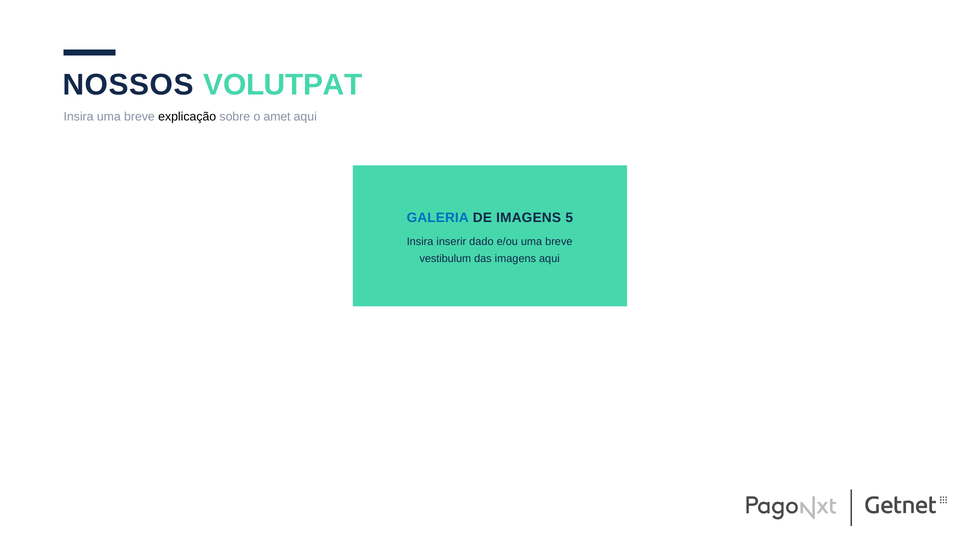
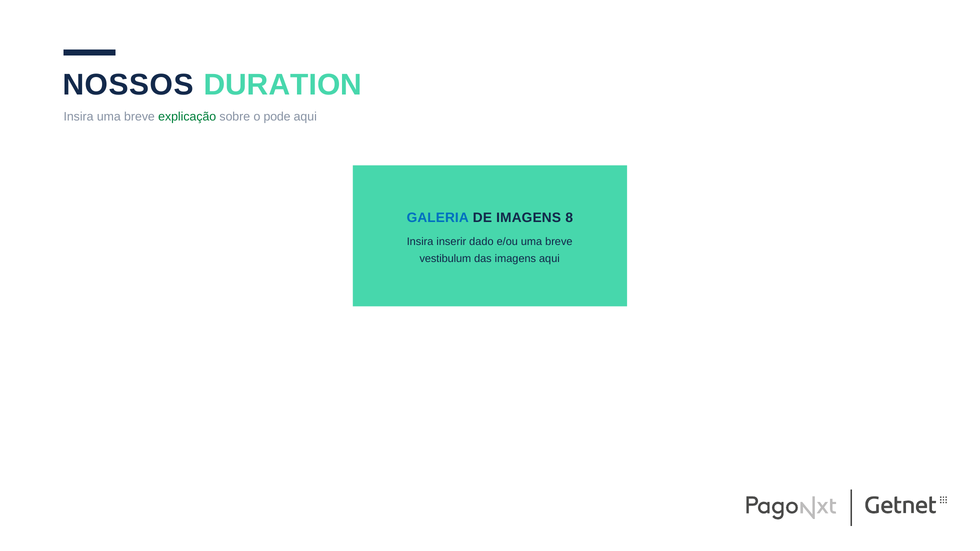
VOLUTPAT: VOLUTPAT -> DURATION
explicação colour: black -> green
amet: amet -> pode
5: 5 -> 8
